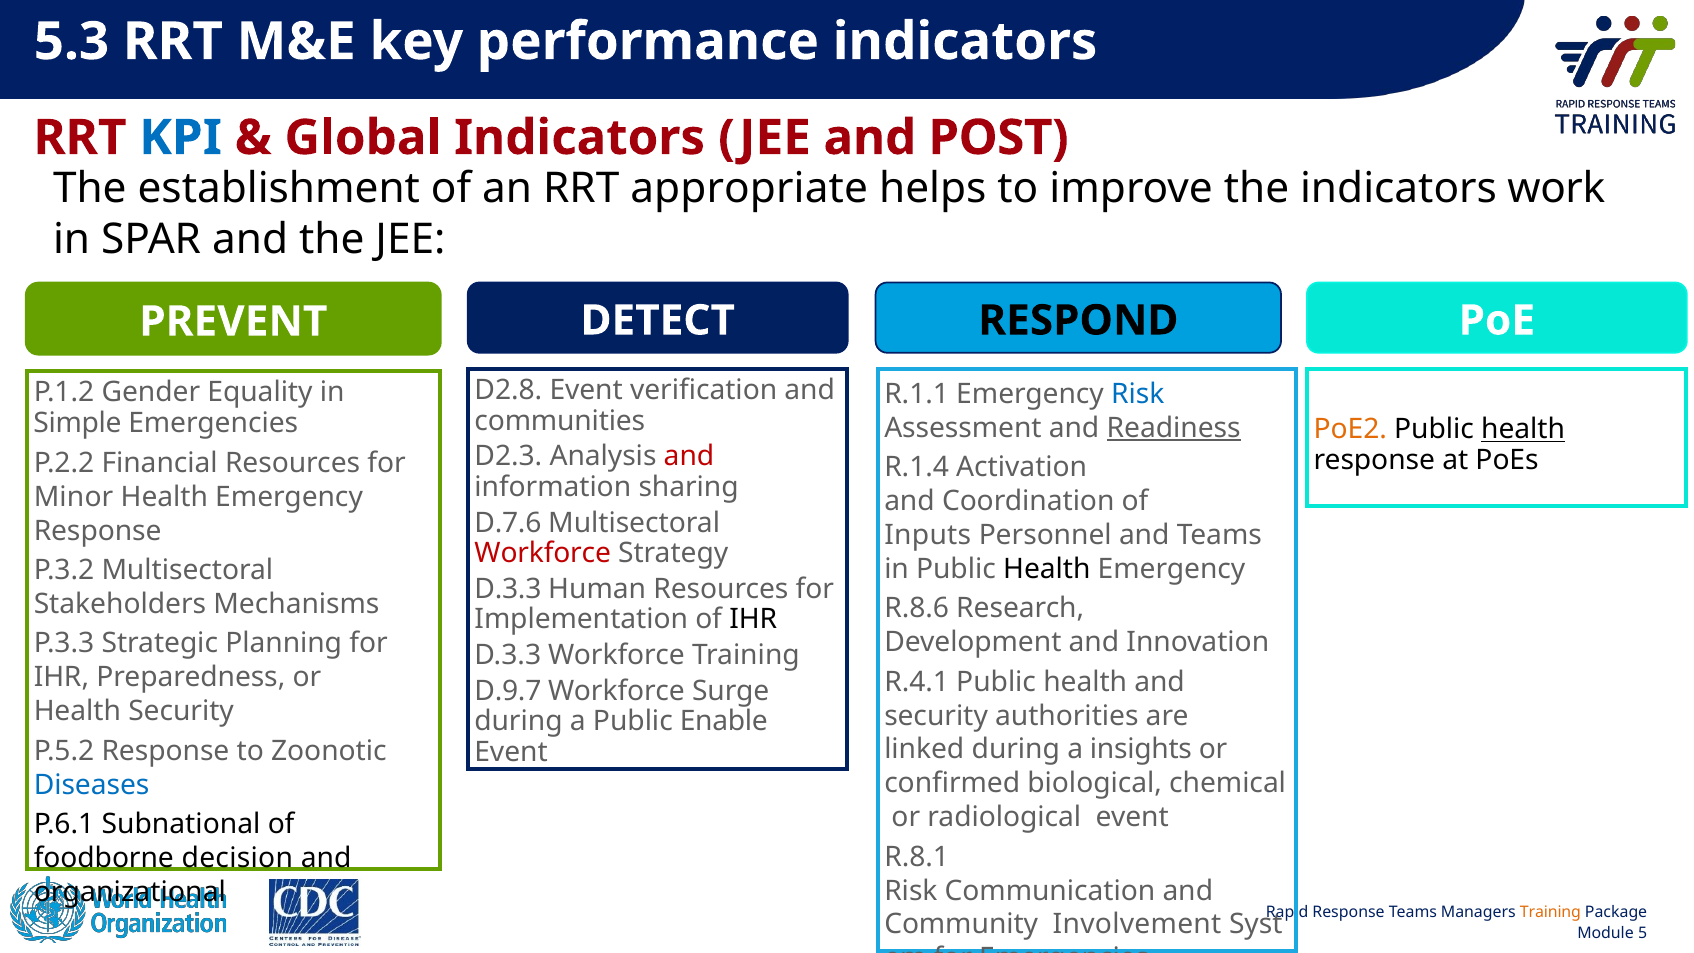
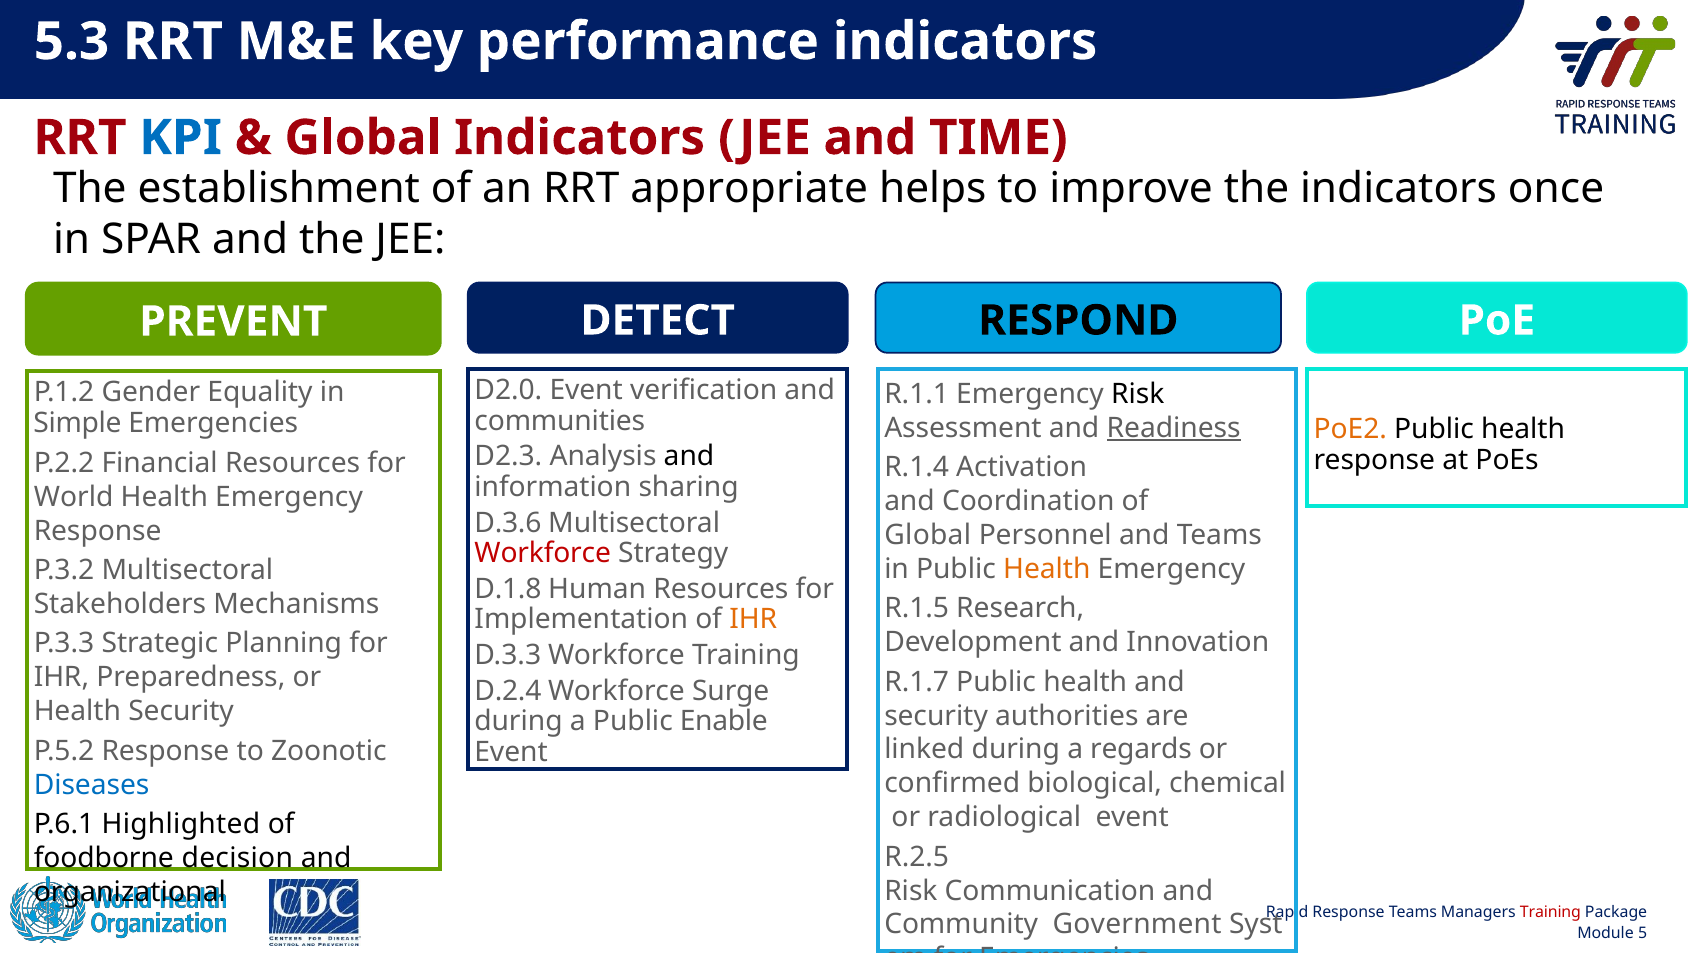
POST: POST -> TIME
work: work -> once
D2.8: D2.8 -> D2.0
Risk at (1138, 394) colour: blue -> black
health at (1523, 429) underline: present -> none
and at (689, 456) colour: red -> black
Minor: Minor -> World
D.7.6: D.7.6 -> D.3.6
Inputs at (928, 535): Inputs -> Global
Health at (1047, 569) colour: black -> orange
D.3.3 at (508, 589): D.3.3 -> D.1.8
R.8.6: R.8.6 -> R.1.5
IHR at (753, 619) colour: black -> orange
R.4.1: R.4.1 -> R.1.7
D.9.7: D.9.7 -> D.2.4
insights: insights -> regards
Subnational: Subnational -> Highlighted
R.8.1: R.8.1 -> R.2.5
Training at (1550, 912) colour: orange -> red
Involvement: Involvement -> Government
